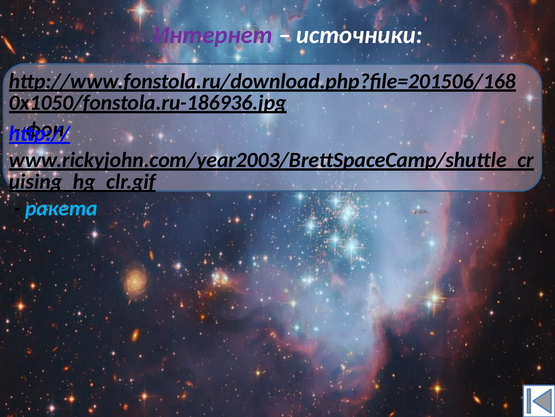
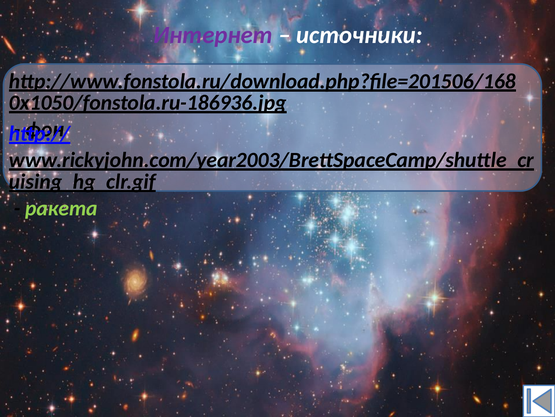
ракета colour: light blue -> light green
